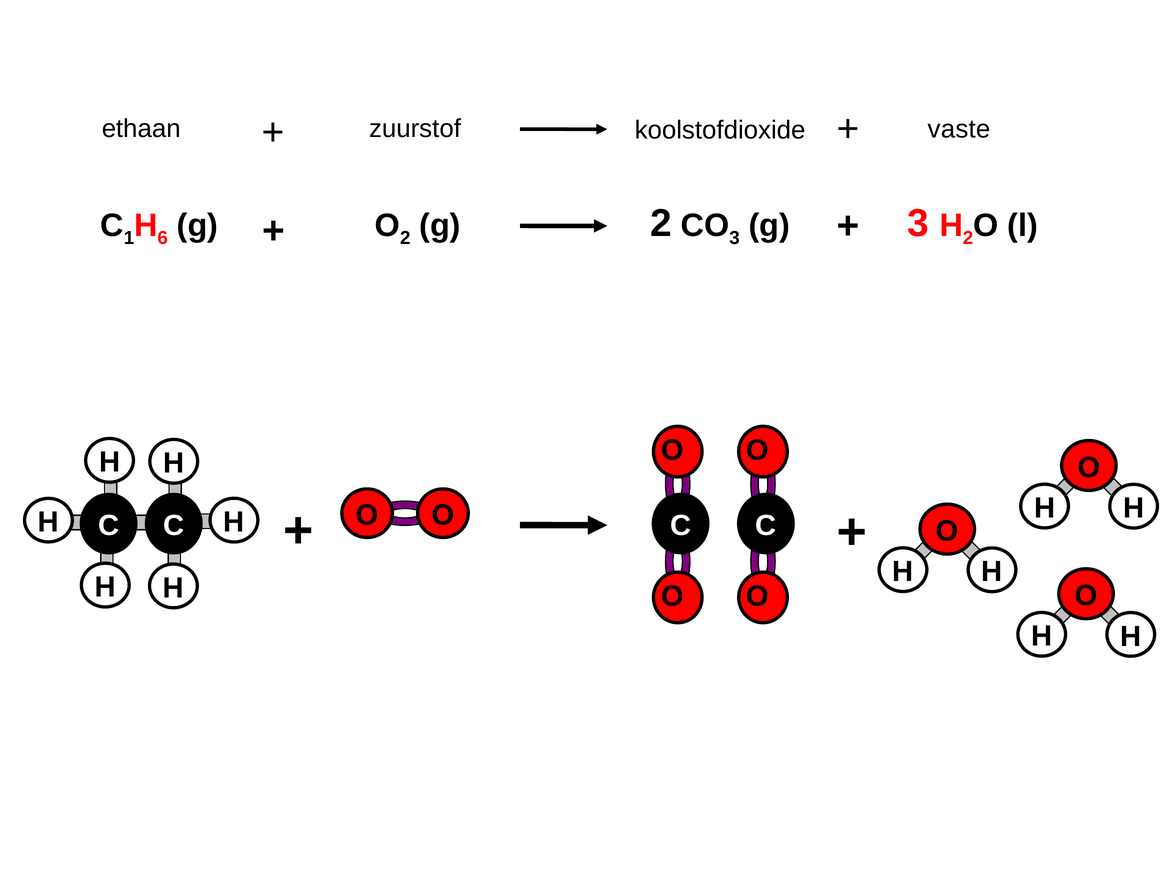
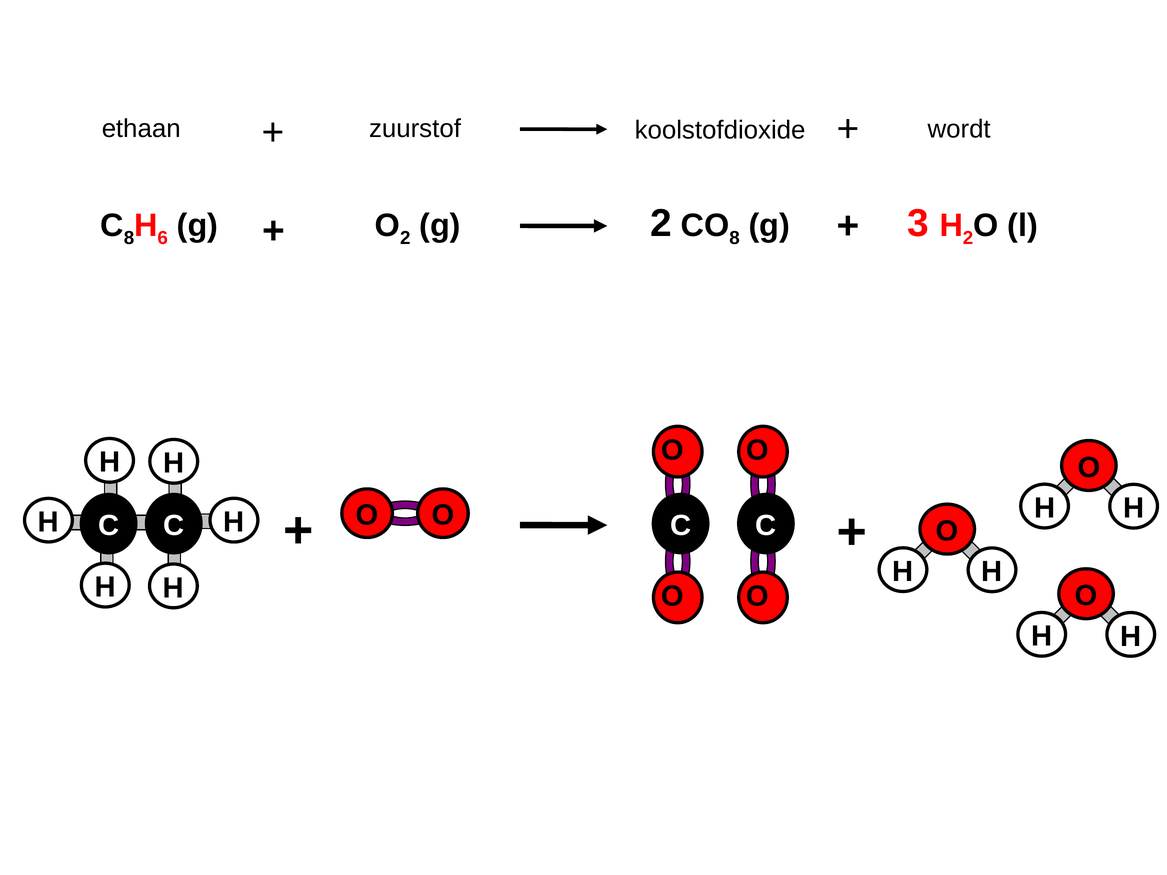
vaste: vaste -> wordt
C 1: 1 -> 8
3 at (734, 238): 3 -> 8
